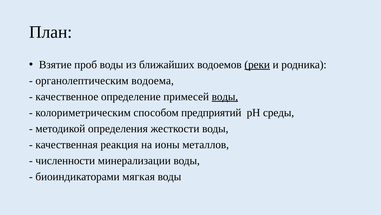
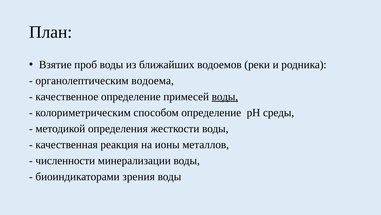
реки underline: present -> none
способом предприятий: предприятий -> определение
мягкая: мягкая -> зрения
